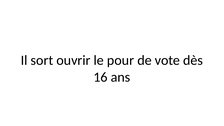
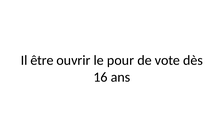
sort: sort -> être
